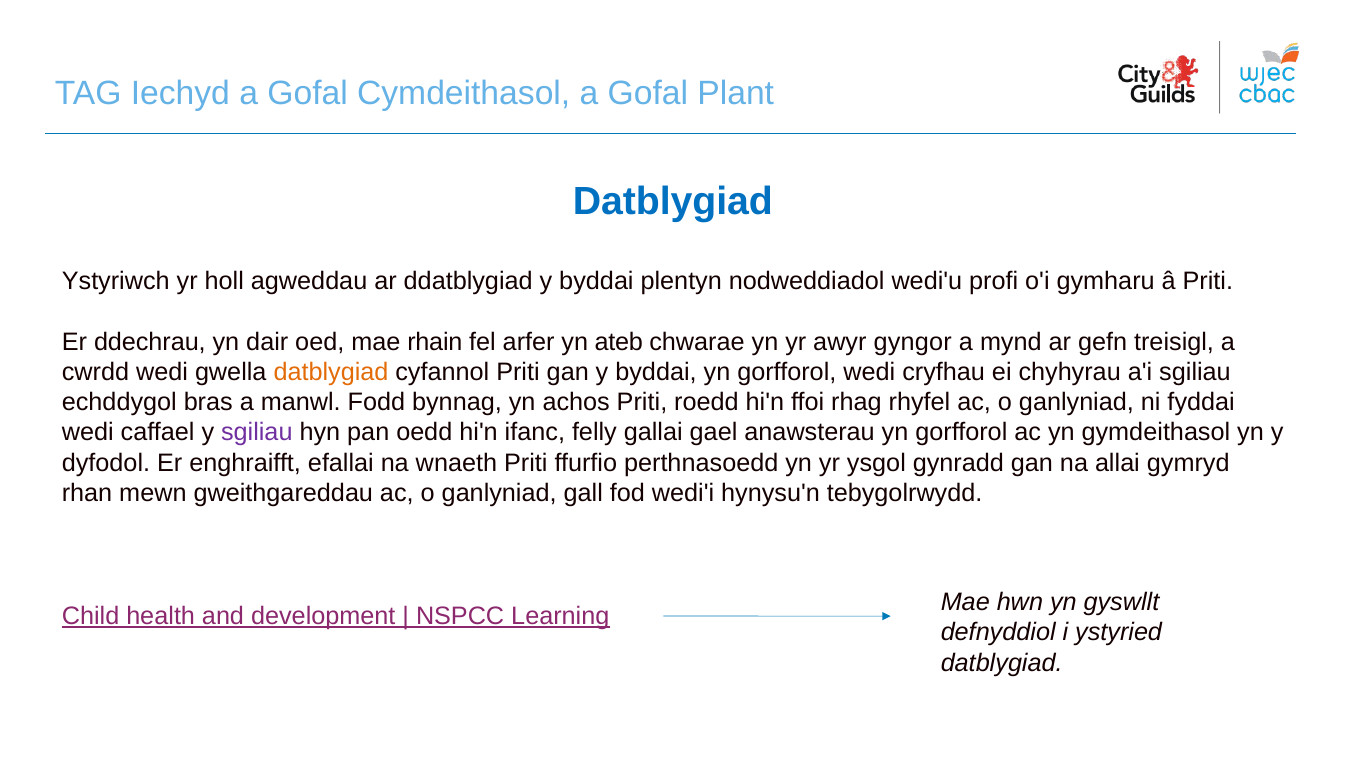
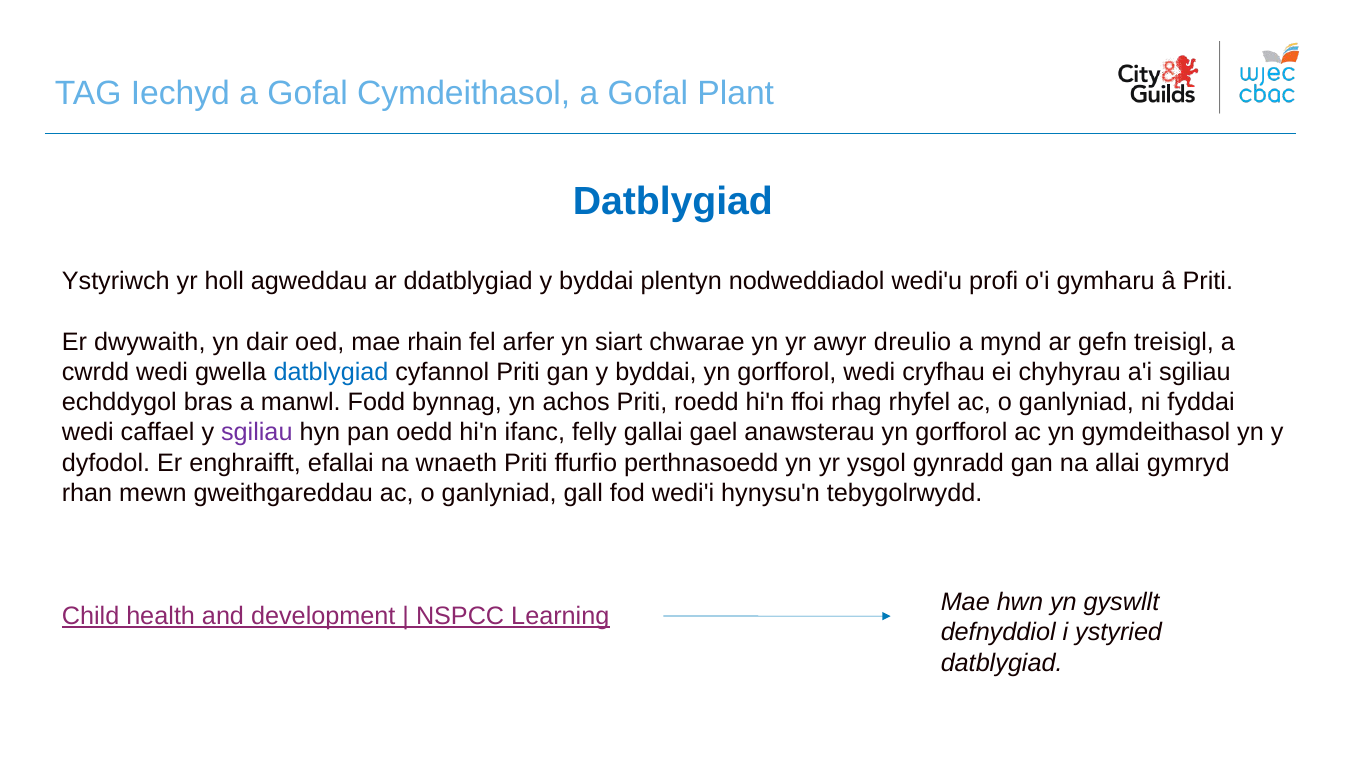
ddechrau: ddechrau -> dwywaith
ateb: ateb -> siart
gyngor: gyngor -> dreulio
datblygiad at (331, 372) colour: orange -> blue
